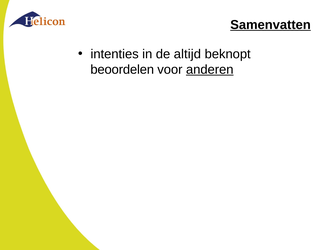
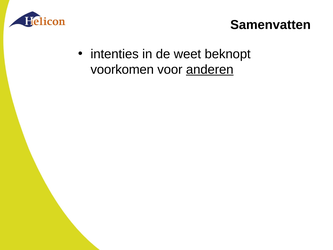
Samenvatten underline: present -> none
altijd: altijd -> weet
beoordelen: beoordelen -> voorkomen
